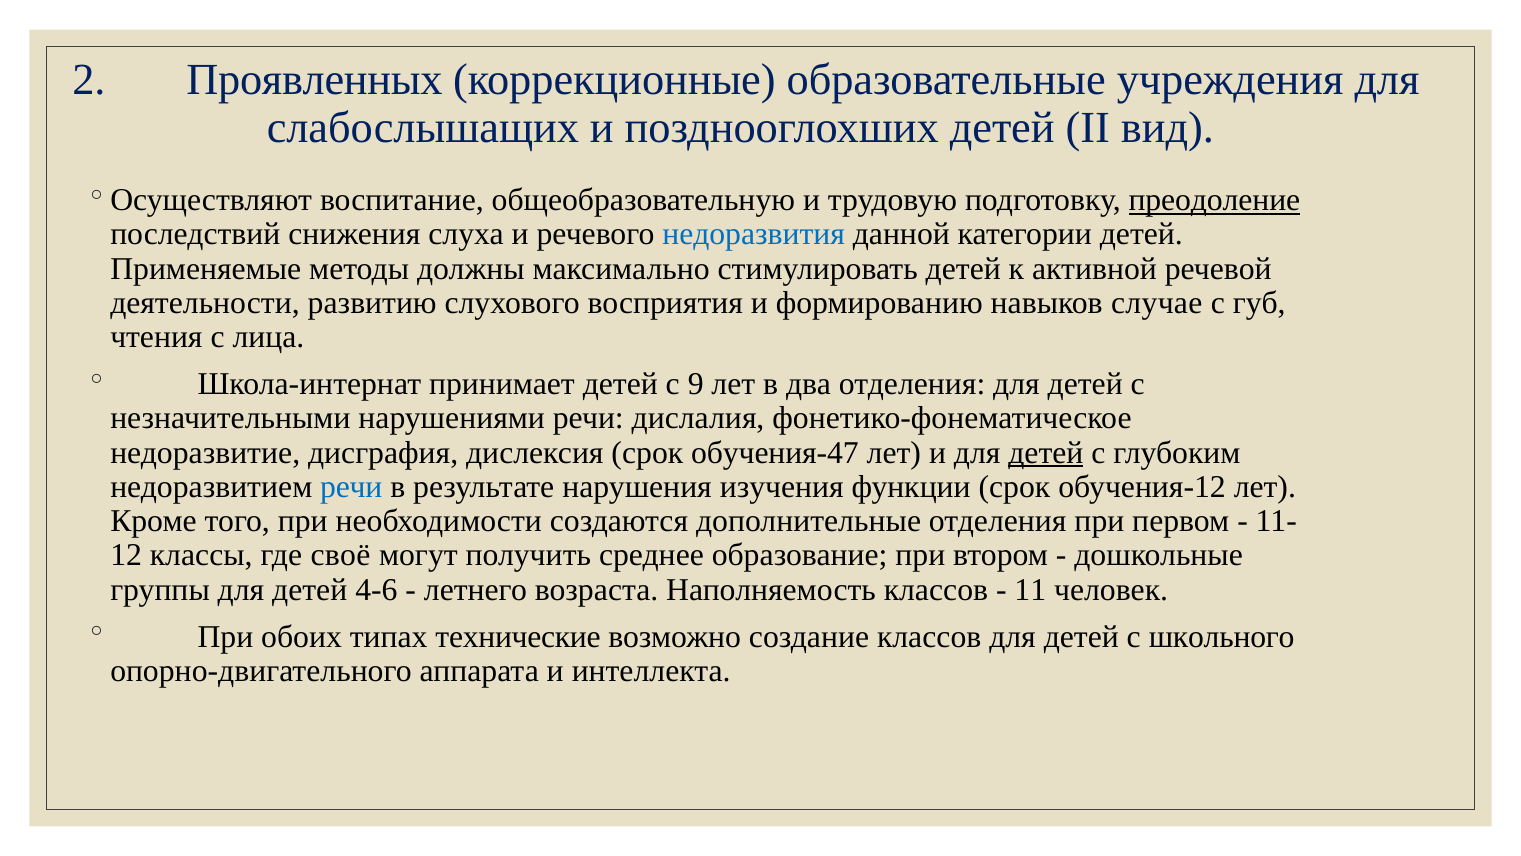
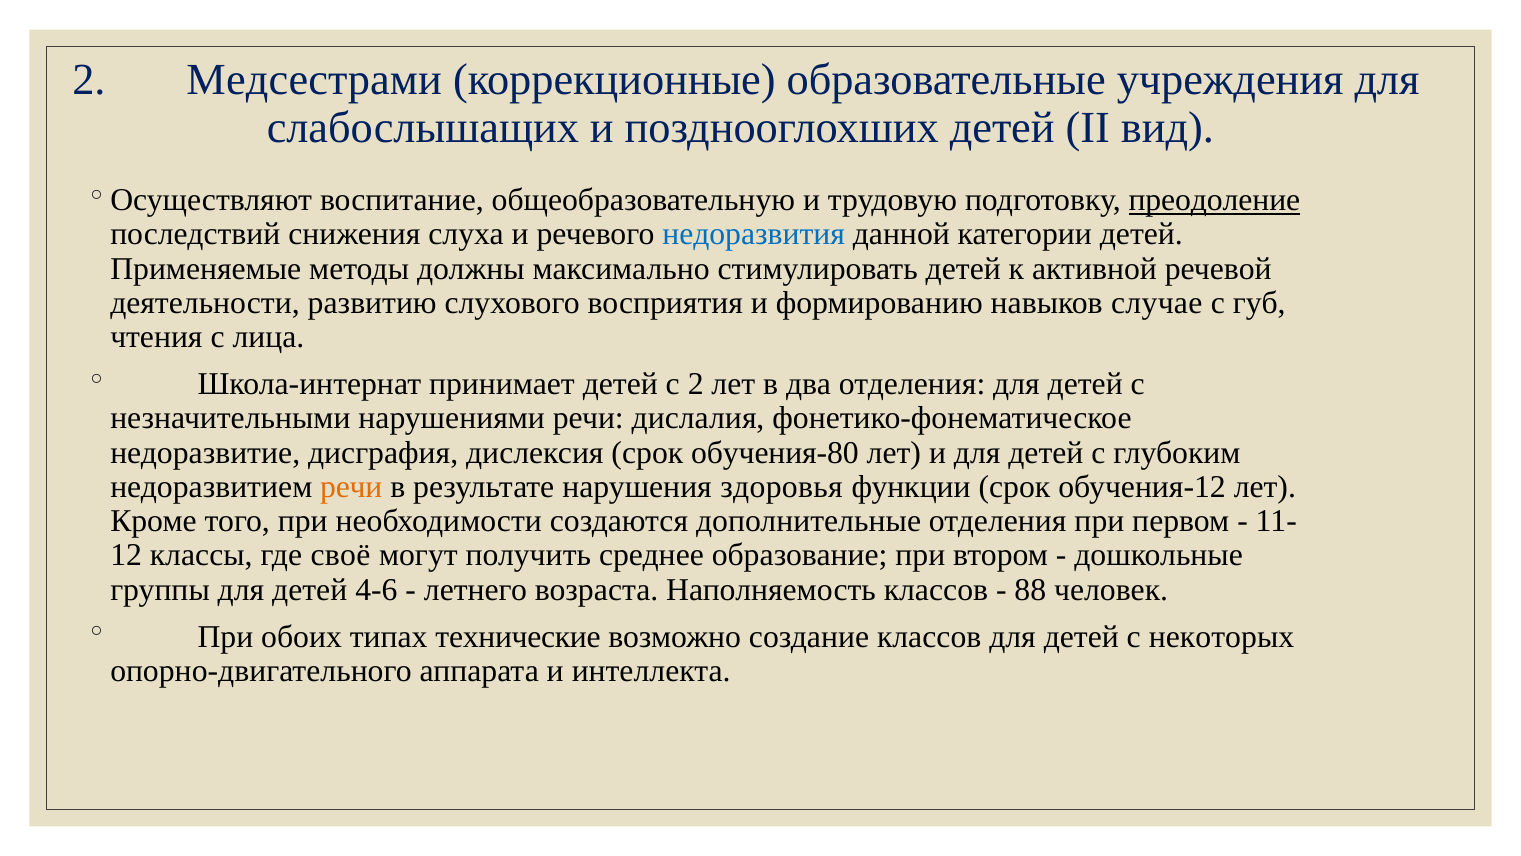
Проявленных: Проявленных -> Медсестрами
с 9: 9 -> 2
обучения-47: обучения-47 -> обучения-80
детей at (1046, 452) underline: present -> none
речи at (351, 487) colour: blue -> orange
изучения: изучения -> здоровья
11: 11 -> 88
школьного: школьного -> некоторых
